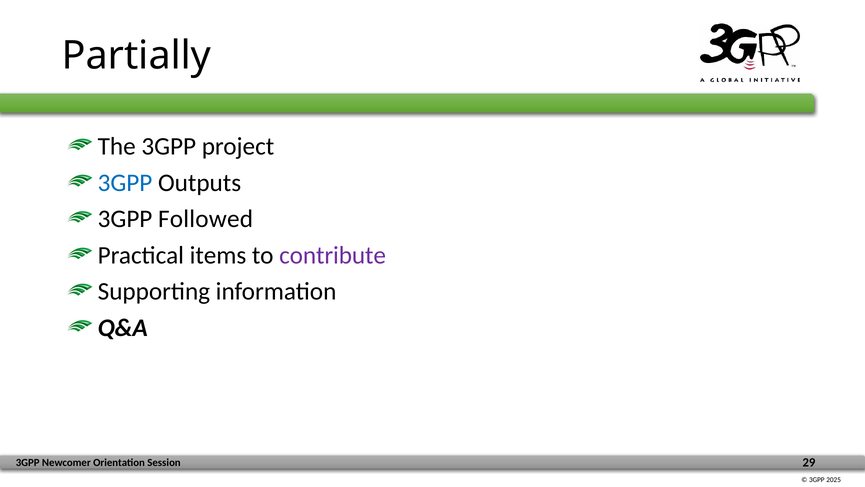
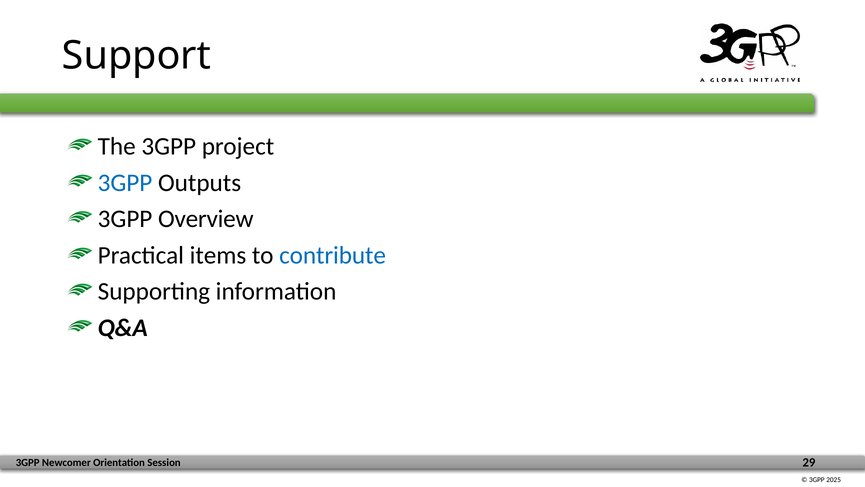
Partially: Partially -> Support
Followed: Followed -> Overview
contribute colour: purple -> blue
